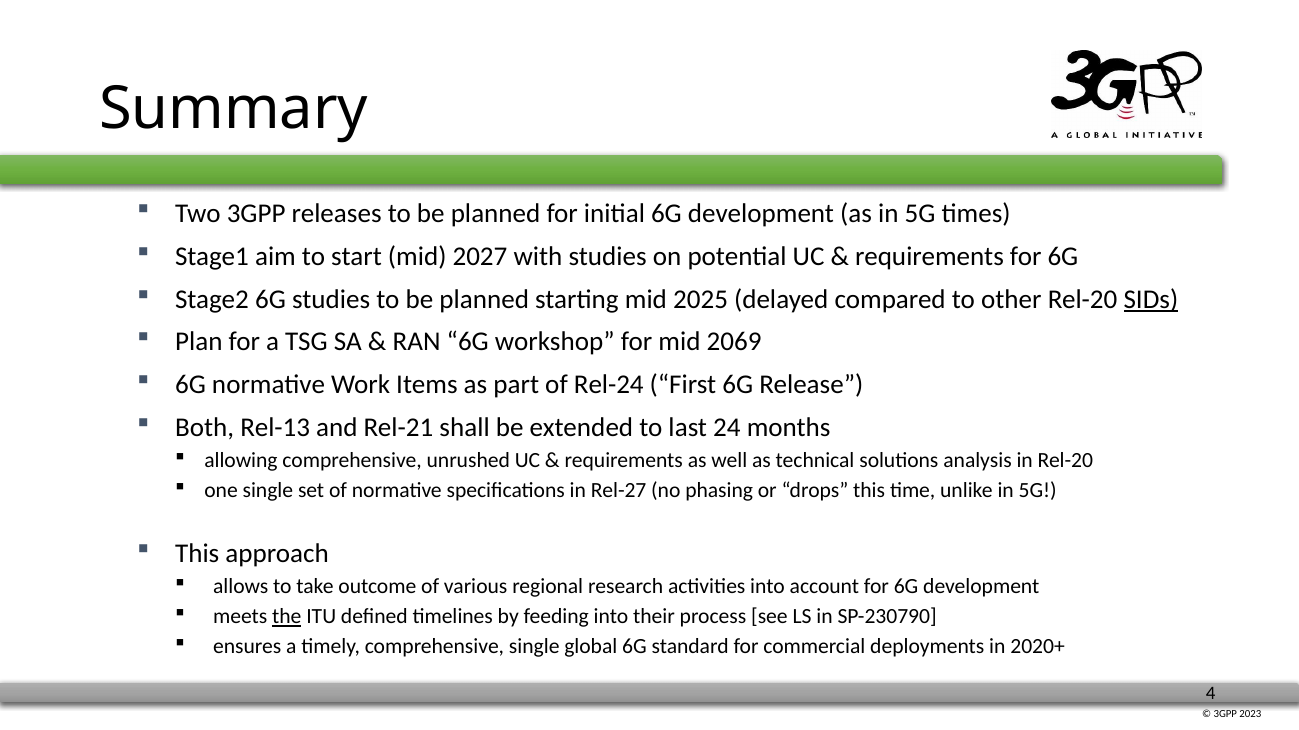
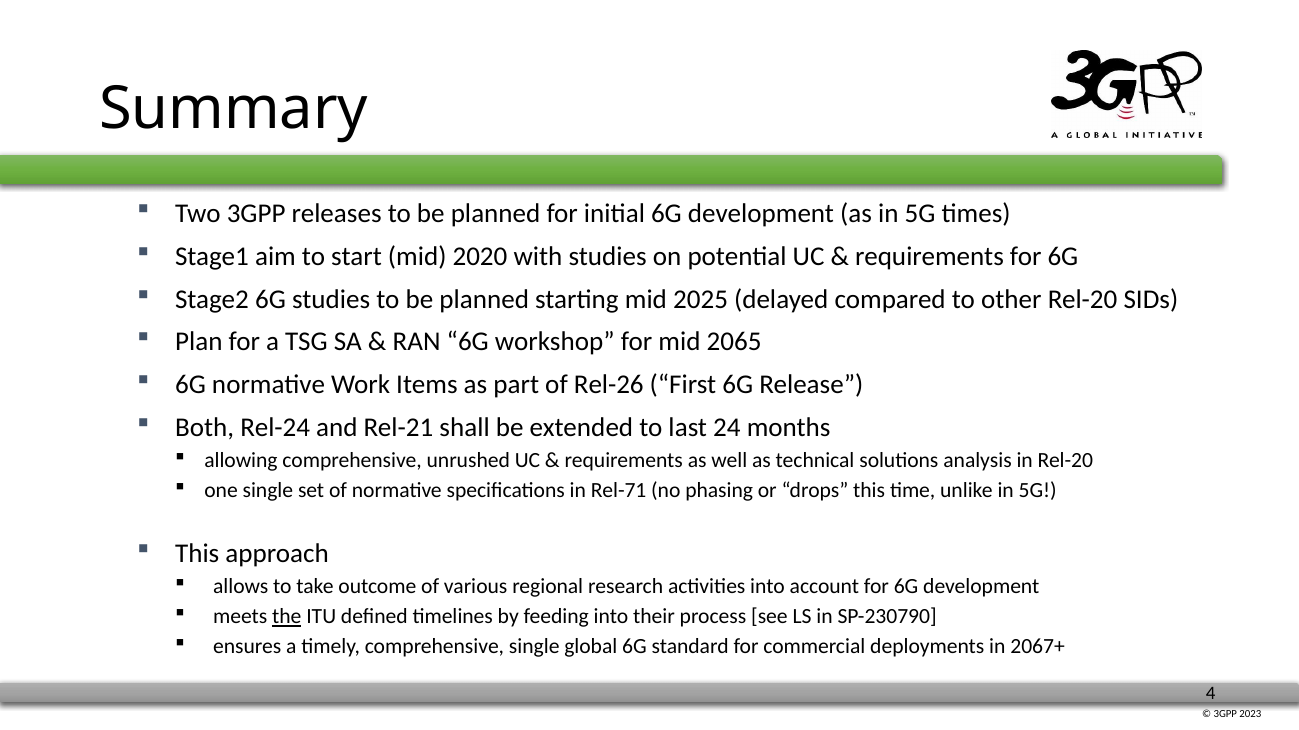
2027: 2027 -> 2020
SIDs underline: present -> none
2069: 2069 -> 2065
Rel-24: Rel-24 -> Rel-26
Rel-13: Rel-13 -> Rel-24
Rel-27: Rel-27 -> Rel-71
2020+: 2020+ -> 2067+
